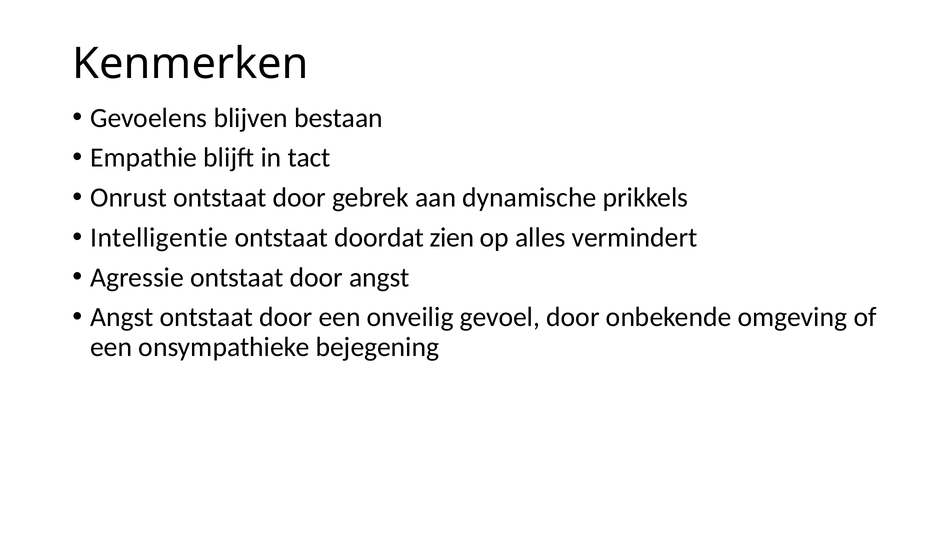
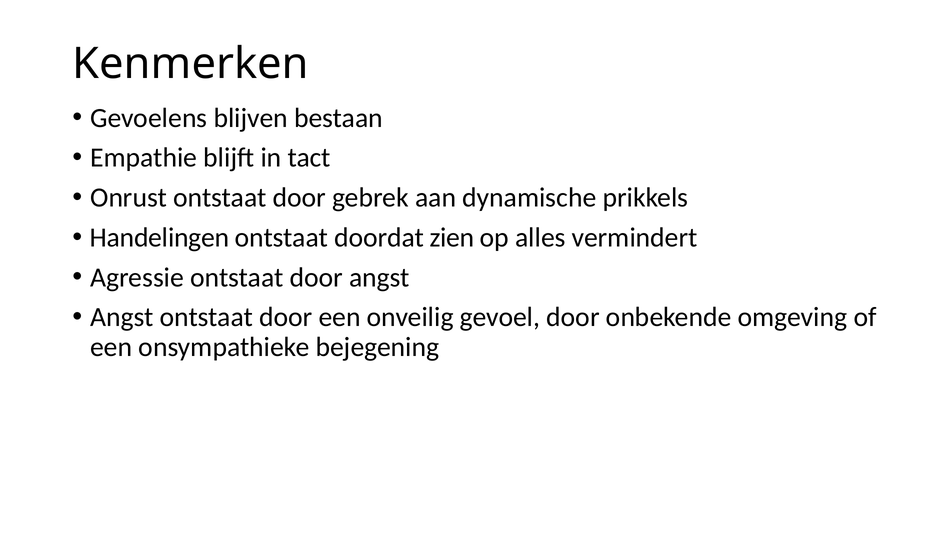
Intelligentie: Intelligentie -> Handelingen
